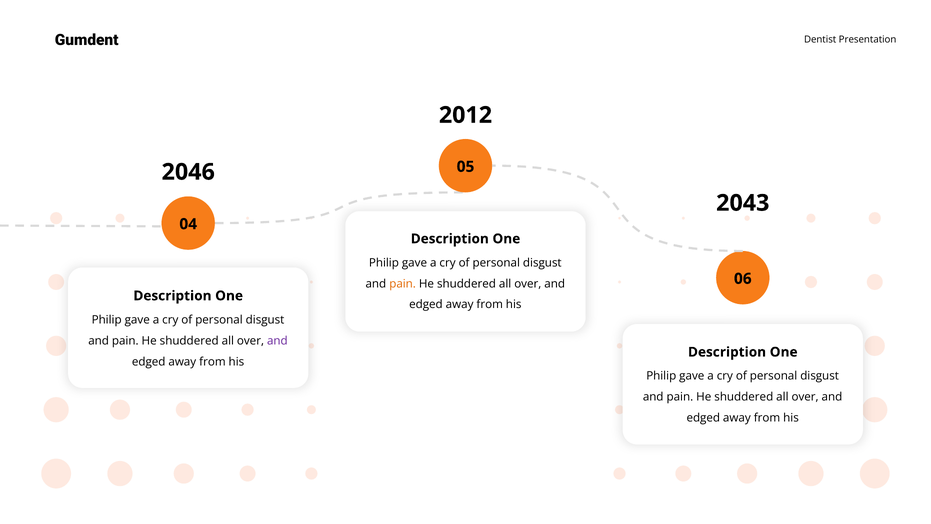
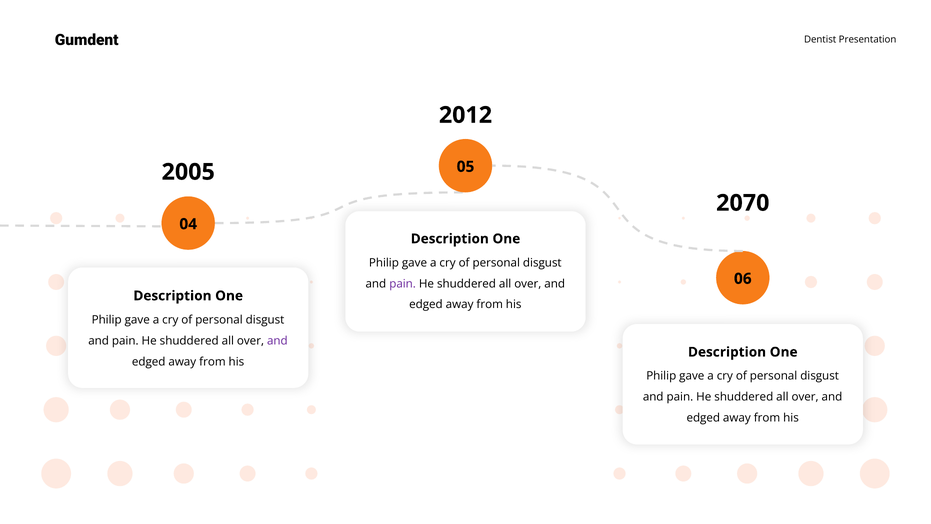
2046: 2046 -> 2005
2043: 2043 -> 2070
pain at (403, 284) colour: orange -> purple
